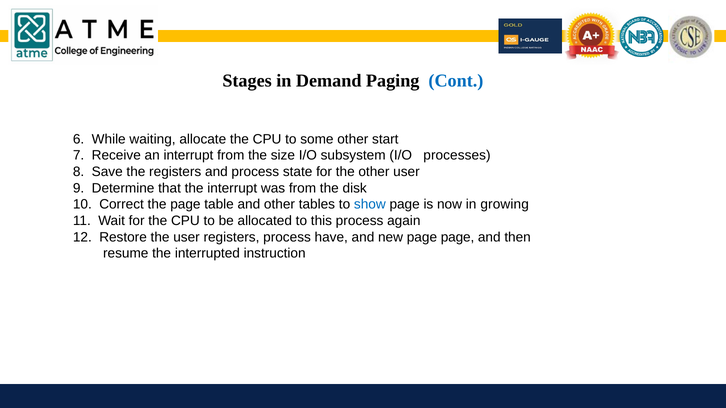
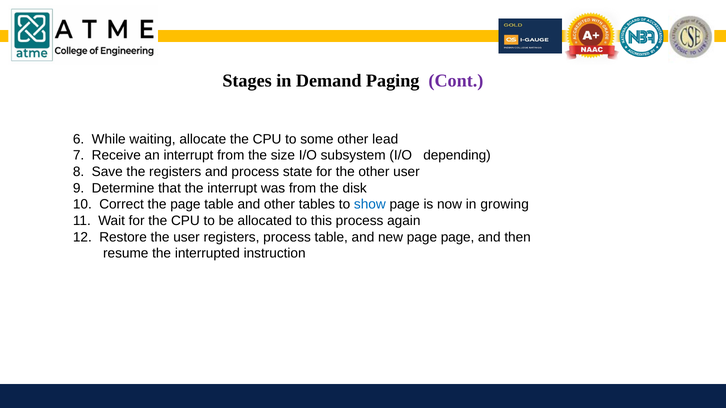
Cont colour: blue -> purple
start: start -> lead
processes: processes -> depending
process have: have -> table
